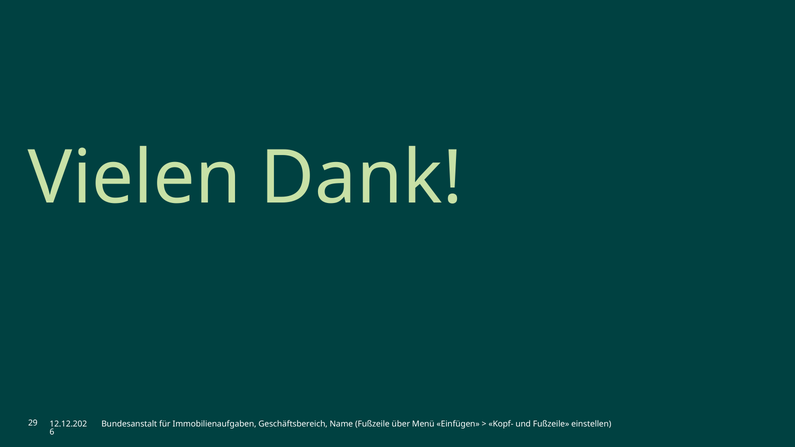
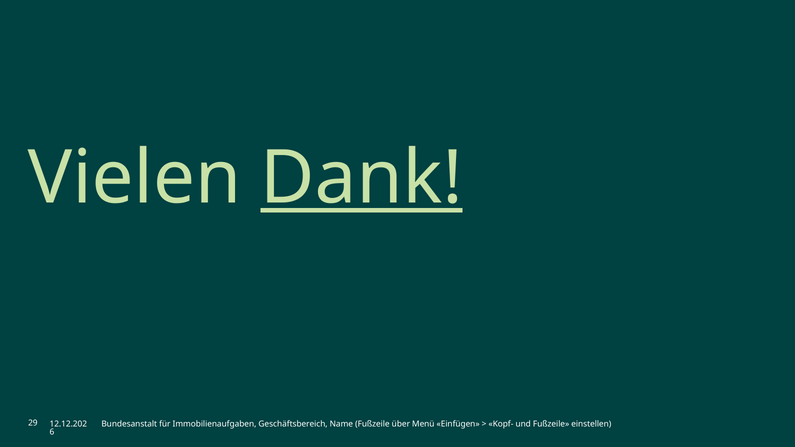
Dank underline: none -> present
